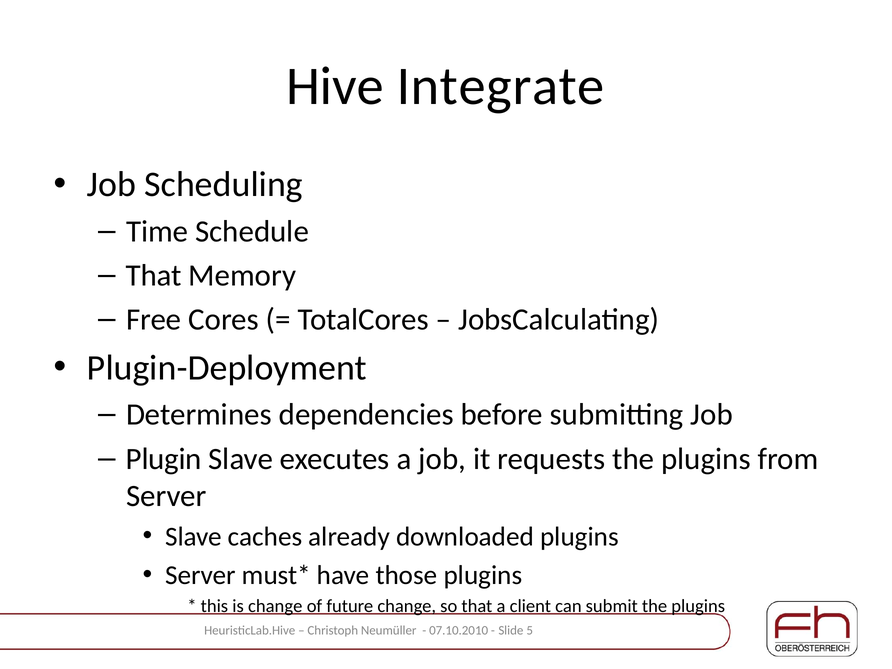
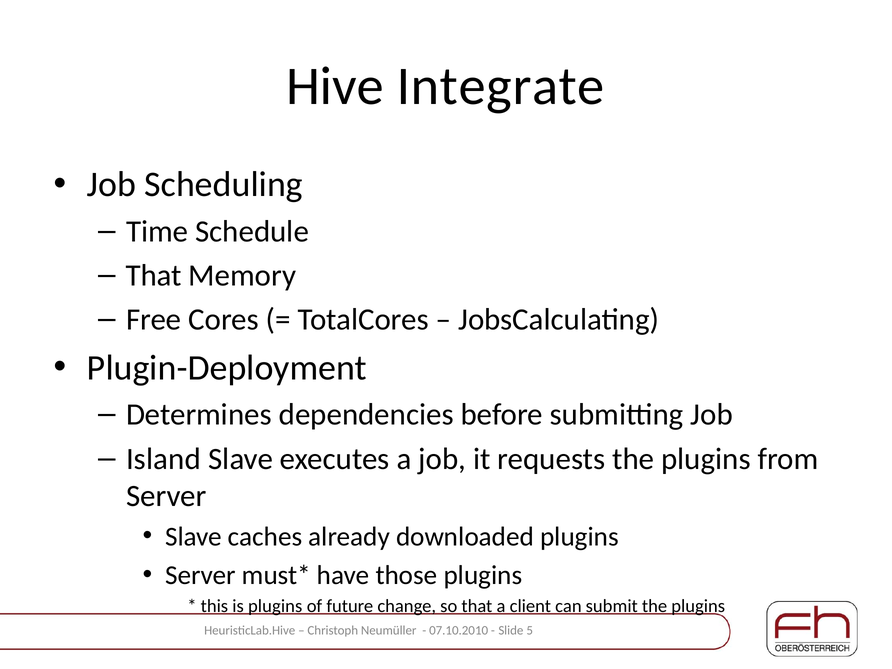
Plugin: Plugin -> Island
is change: change -> plugins
